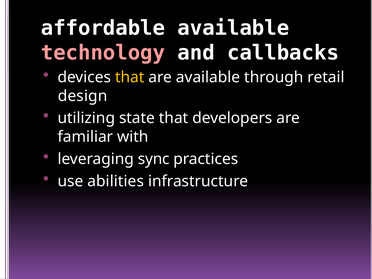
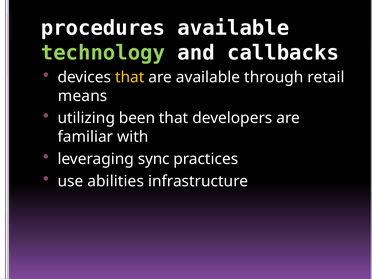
affordable: affordable -> procedures
technology colour: pink -> light green
design: design -> means
state: state -> been
